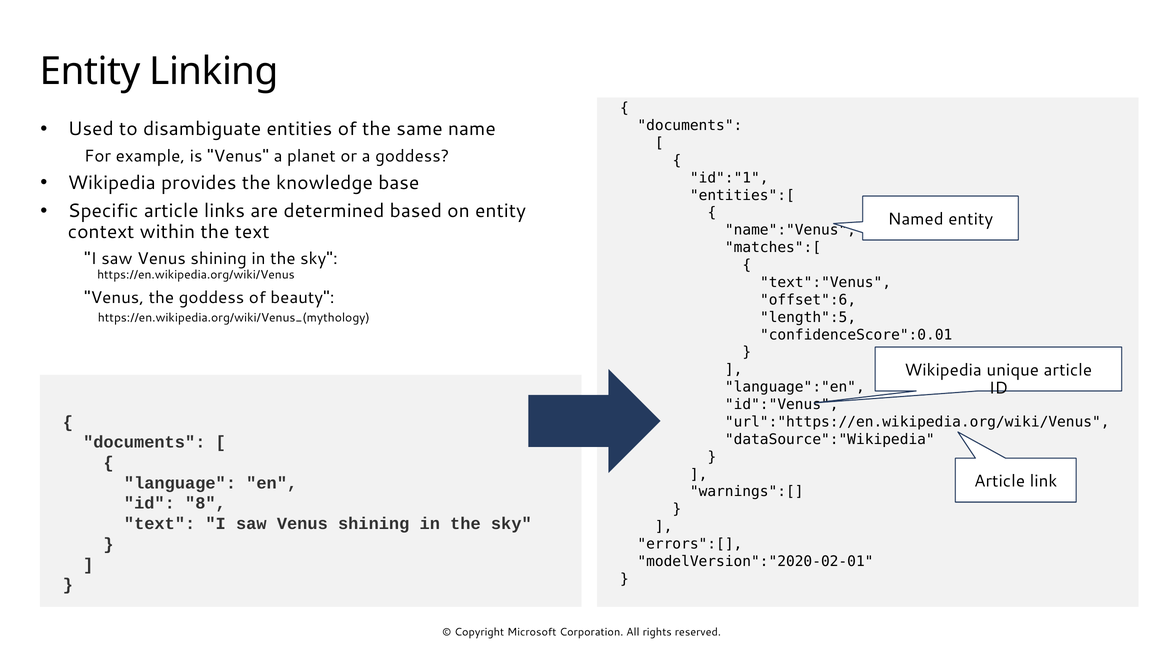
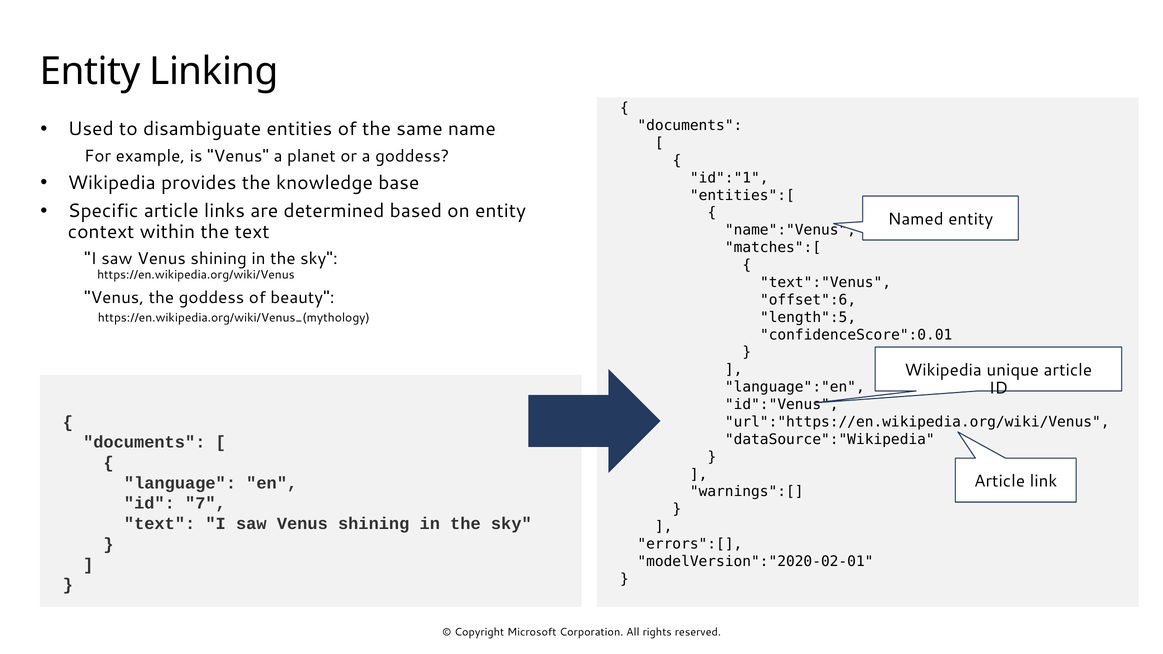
8: 8 -> 7
